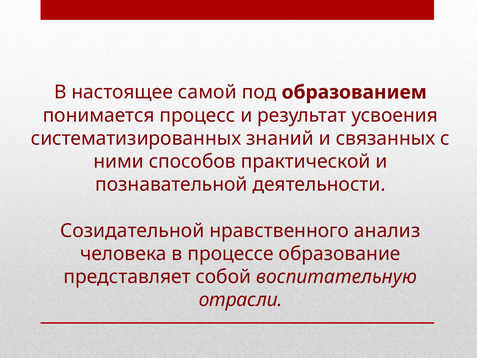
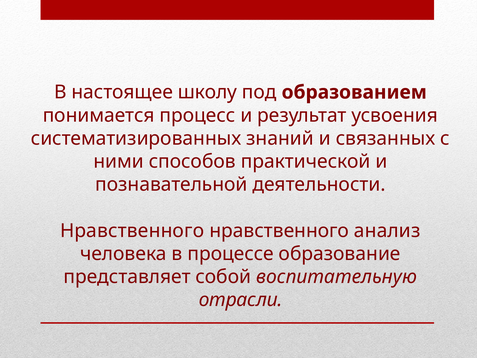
самой: самой -> школу
Созидательной at (132, 231): Созидательной -> Нравственного
